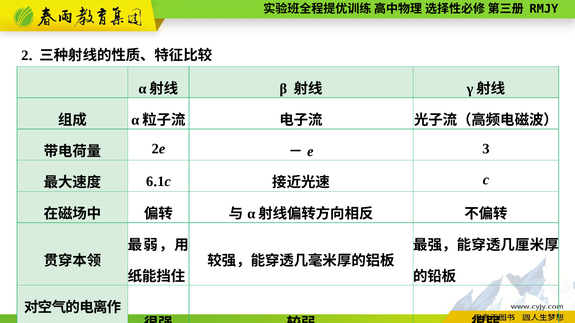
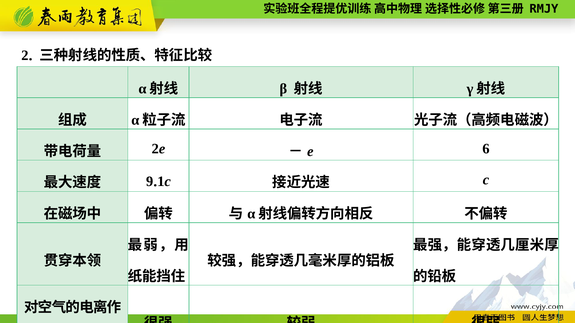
3: 3 -> 6
6: 6 -> 9
